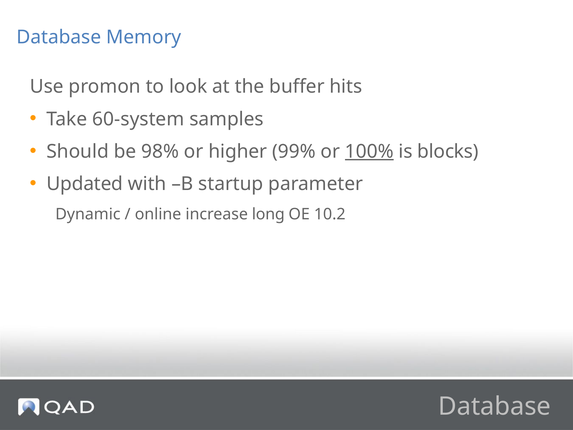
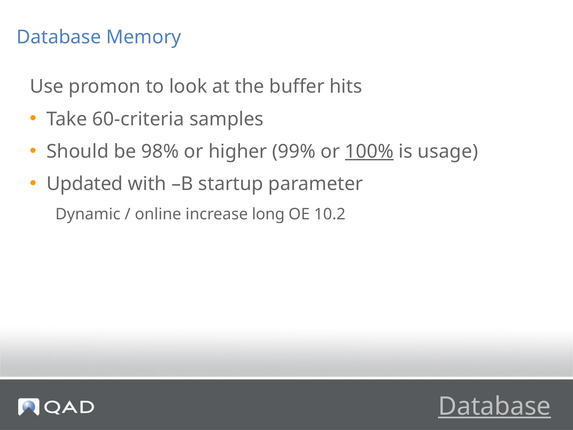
60-system: 60-system -> 60-criteria
blocks: blocks -> usage
Database at (495, 406) underline: none -> present
